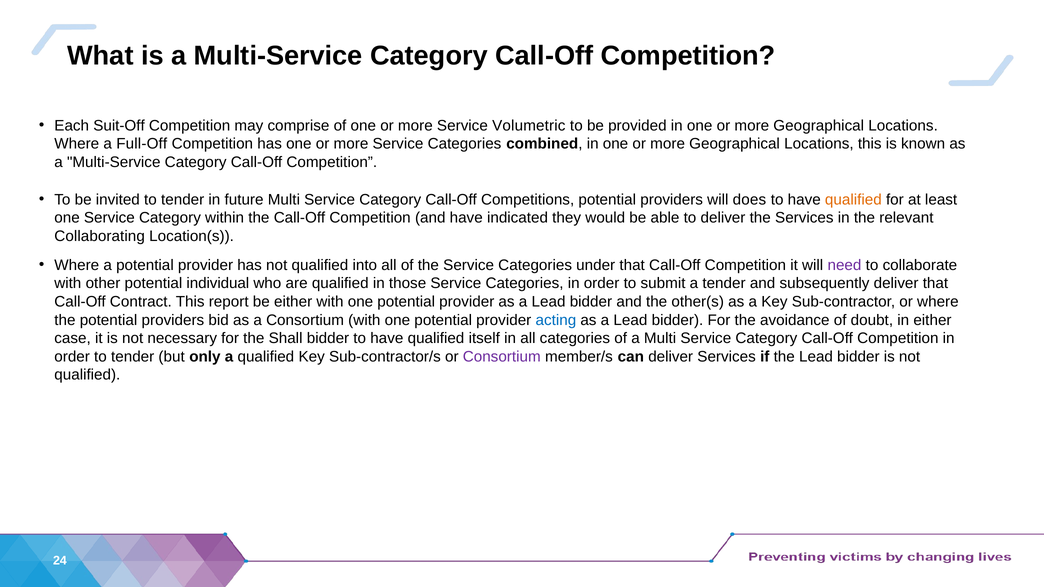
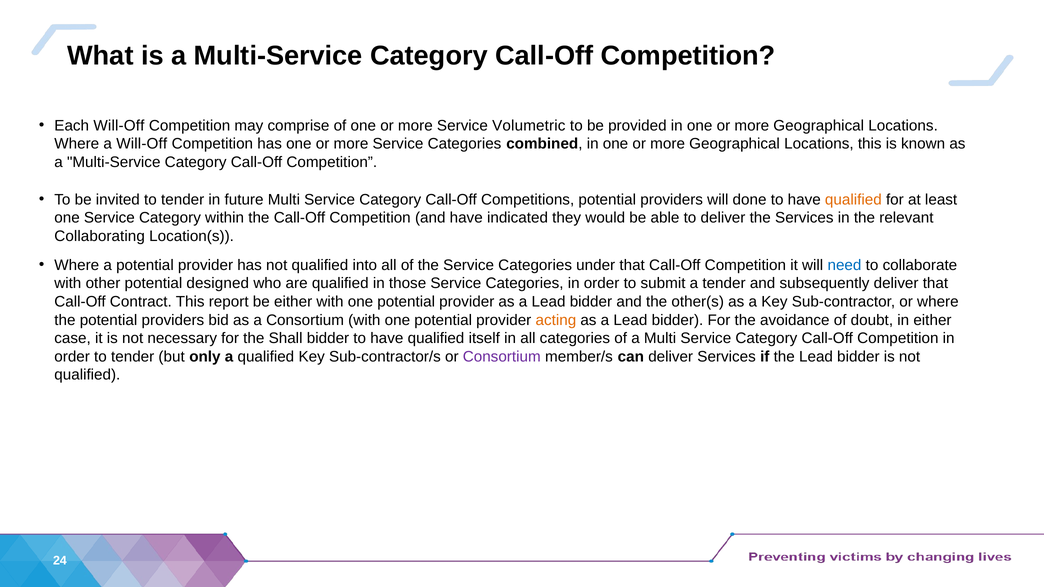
Each Suit-Off: Suit-Off -> Will-Off
a Full-Off: Full-Off -> Will-Off
does: does -> done
need colour: purple -> blue
individual: individual -> designed
acting colour: blue -> orange
